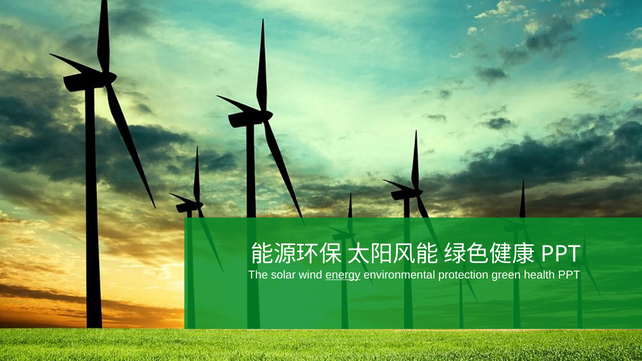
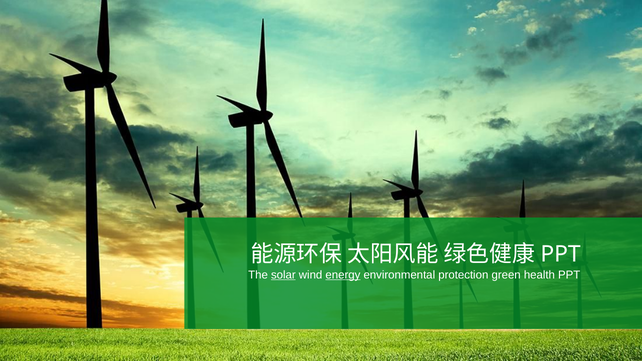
solar underline: none -> present
